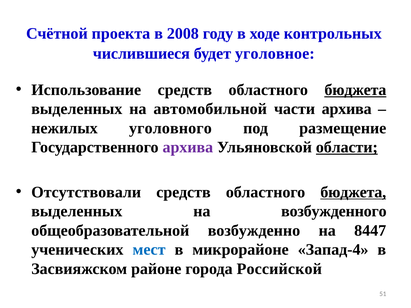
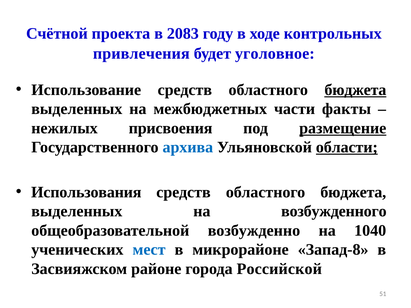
2008: 2008 -> 2083
числившиеся: числившиеся -> привлечения
автомобильной: автомобильной -> межбюджетных
части архива: архива -> факты
уголовного: уголовного -> присвоения
размещение underline: none -> present
архива at (188, 147) colour: purple -> blue
Отсутствовали: Отсутствовали -> Использования
бюджета at (353, 192) underline: present -> none
8447: 8447 -> 1040
Запад-4: Запад-4 -> Запад-8
